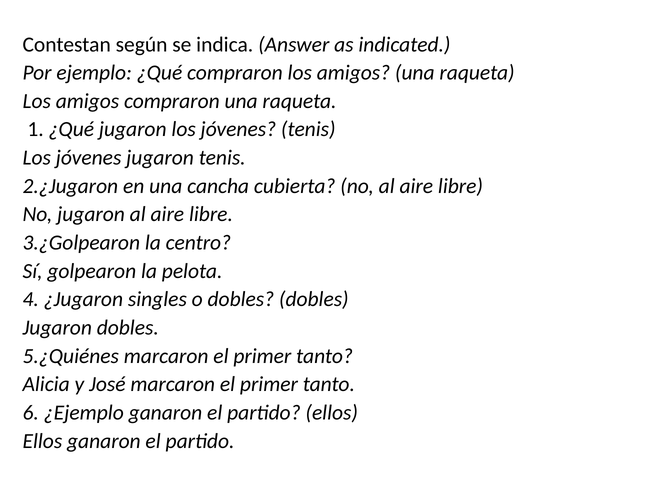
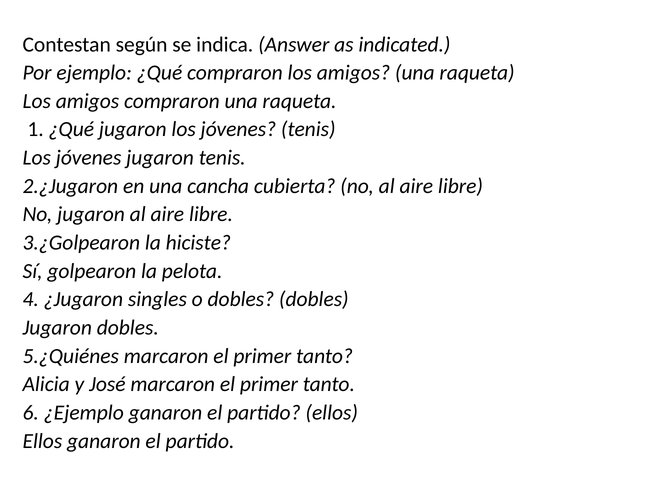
centro: centro -> hiciste
